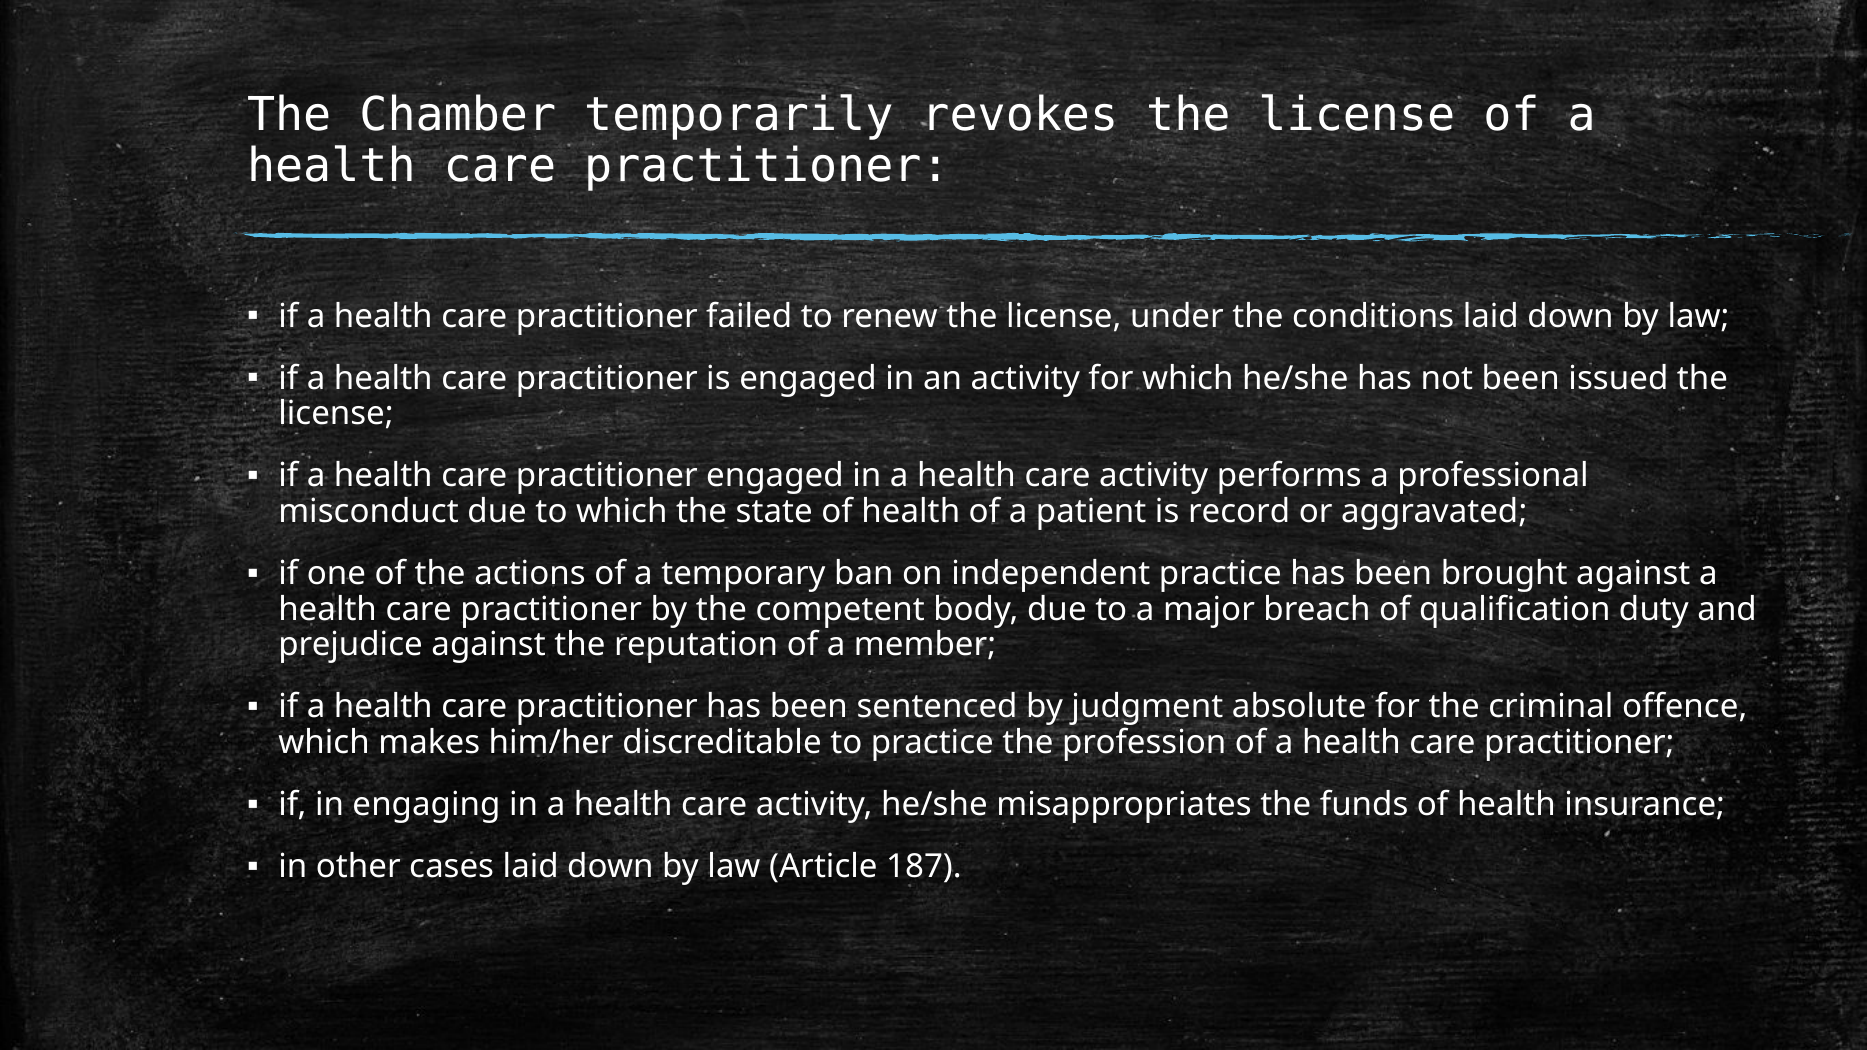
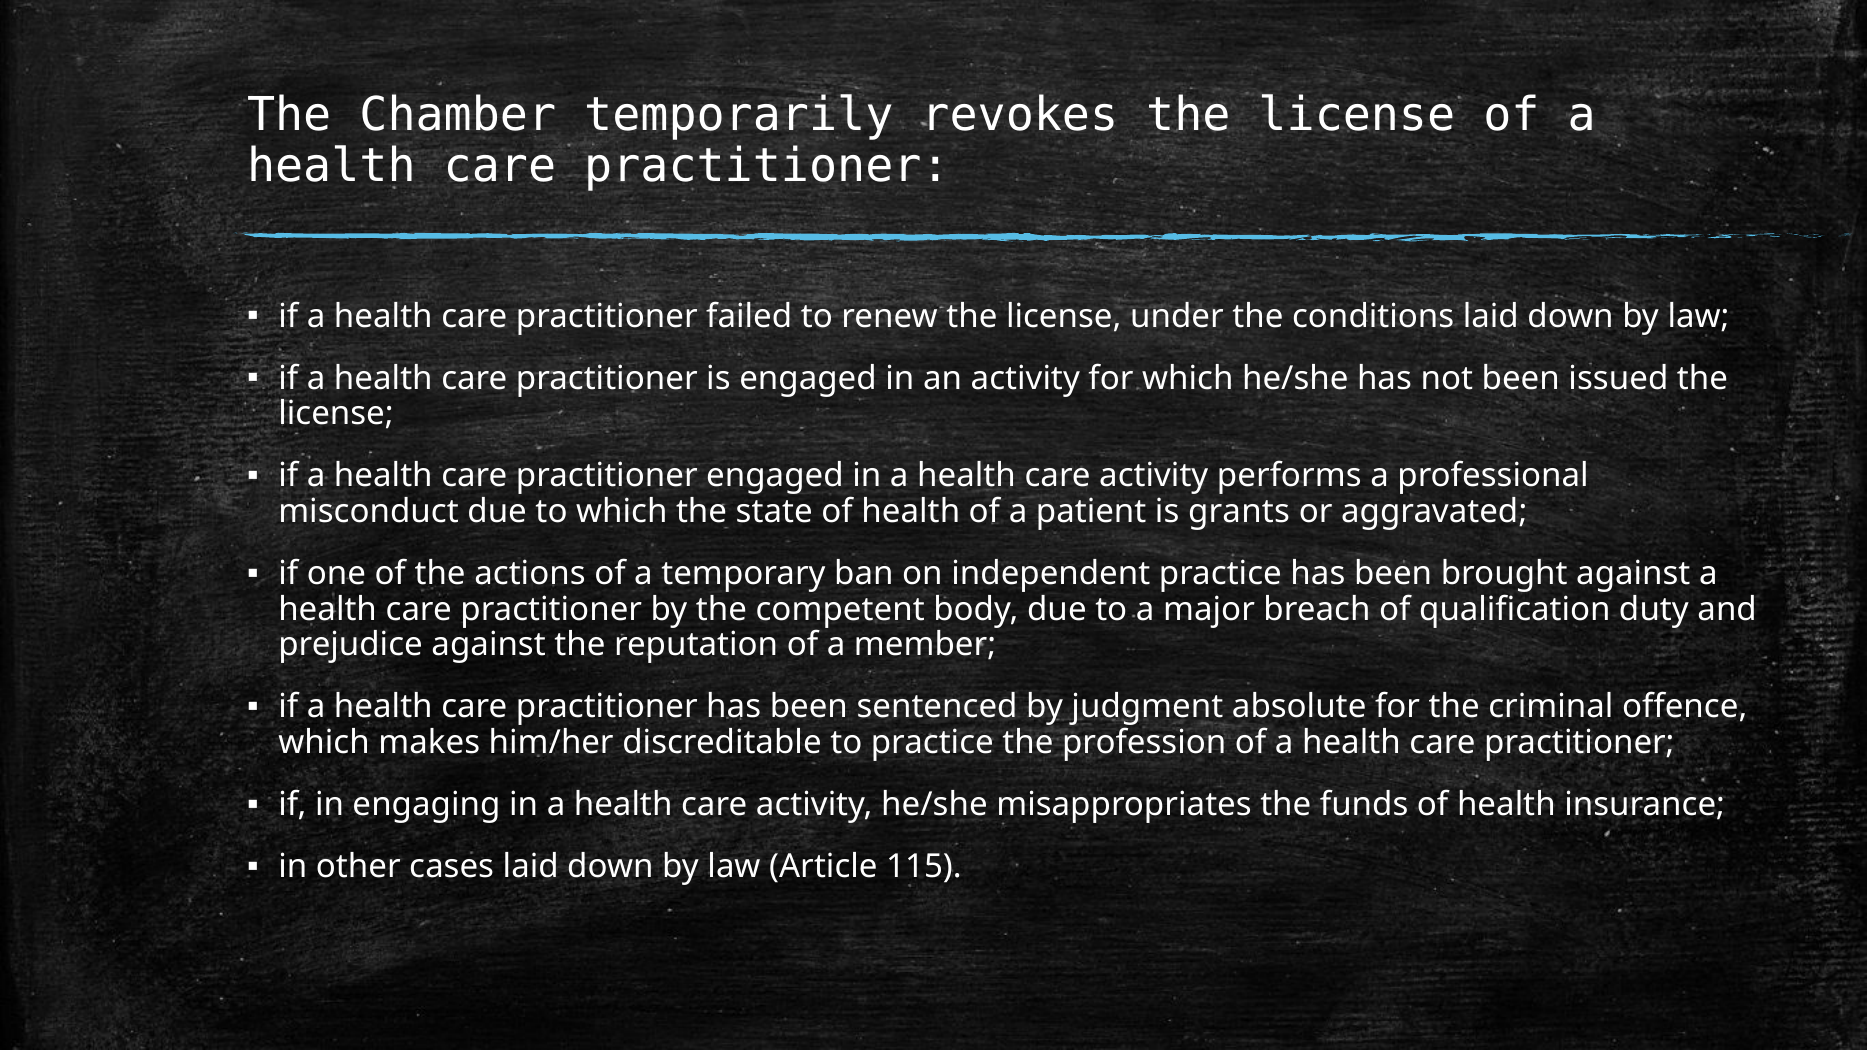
record: record -> grants
187: 187 -> 115
